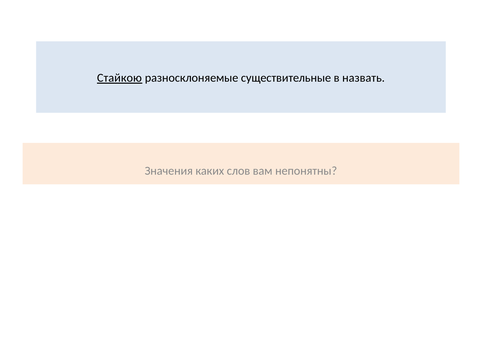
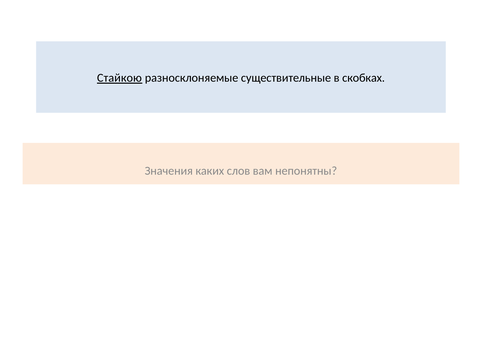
назвать: назвать -> скобках
